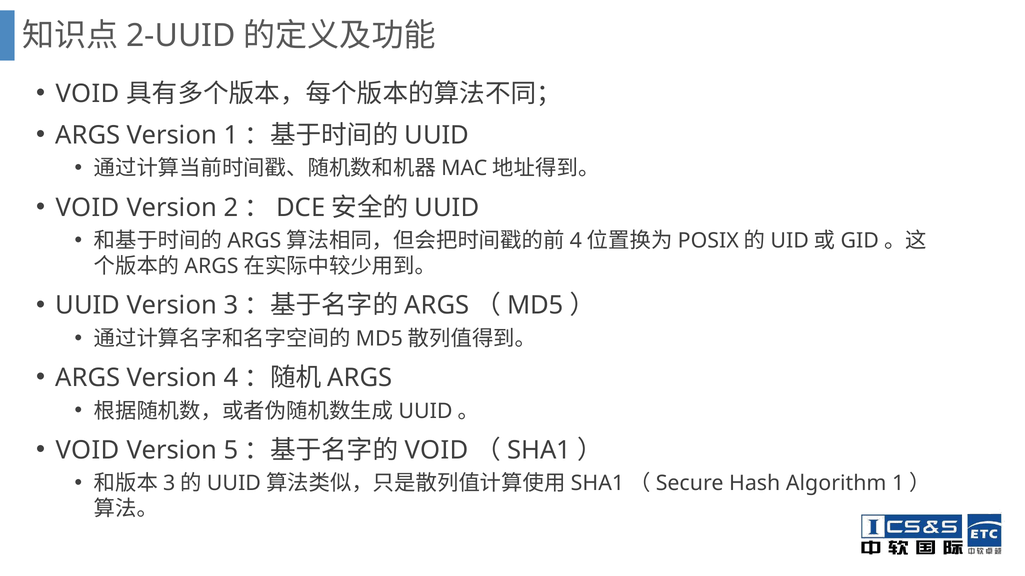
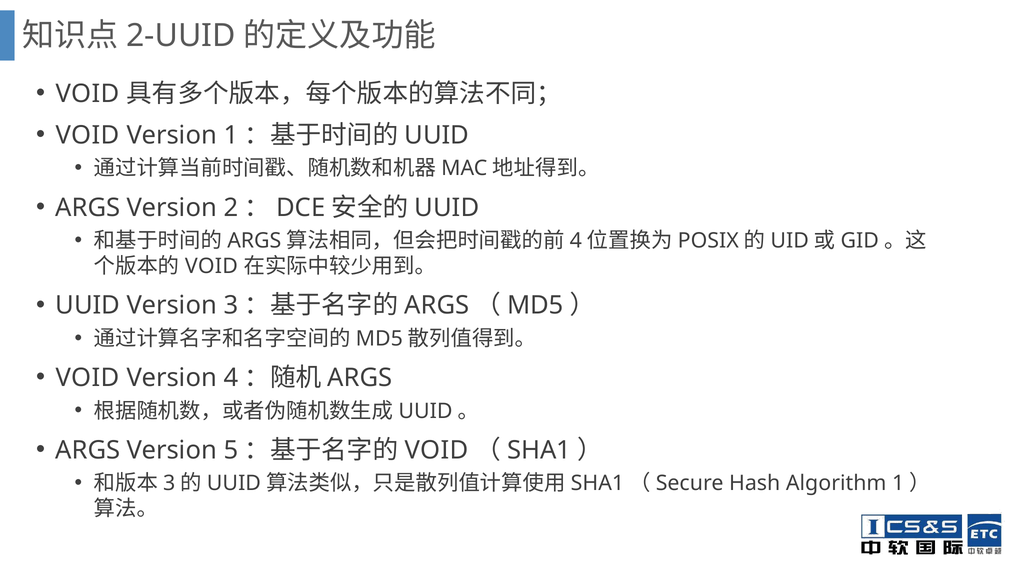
ARGS at (88, 135): ARGS -> VOID
VOID at (88, 208): VOID -> ARGS
ARGS at (212, 267): ARGS -> VOID
ARGS at (88, 378): ARGS -> VOID
VOID at (88, 451): VOID -> ARGS
